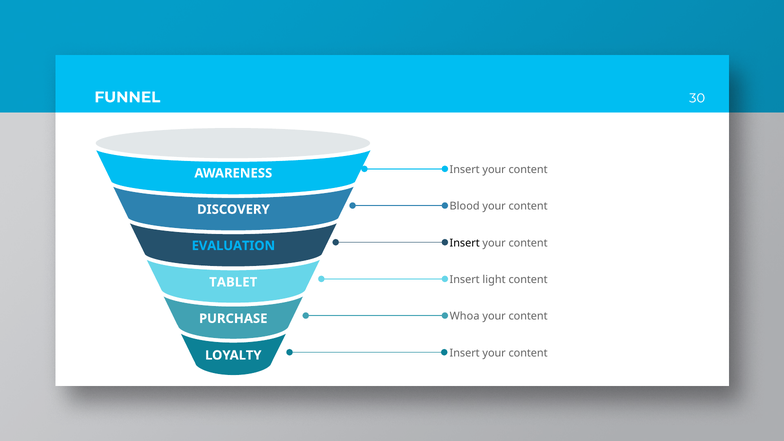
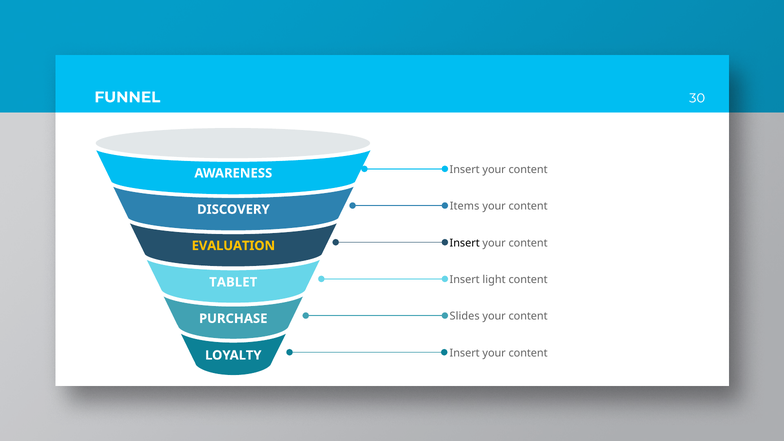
Blood: Blood -> Items
EVALUATION colour: light blue -> yellow
Whoa: Whoa -> Slides
